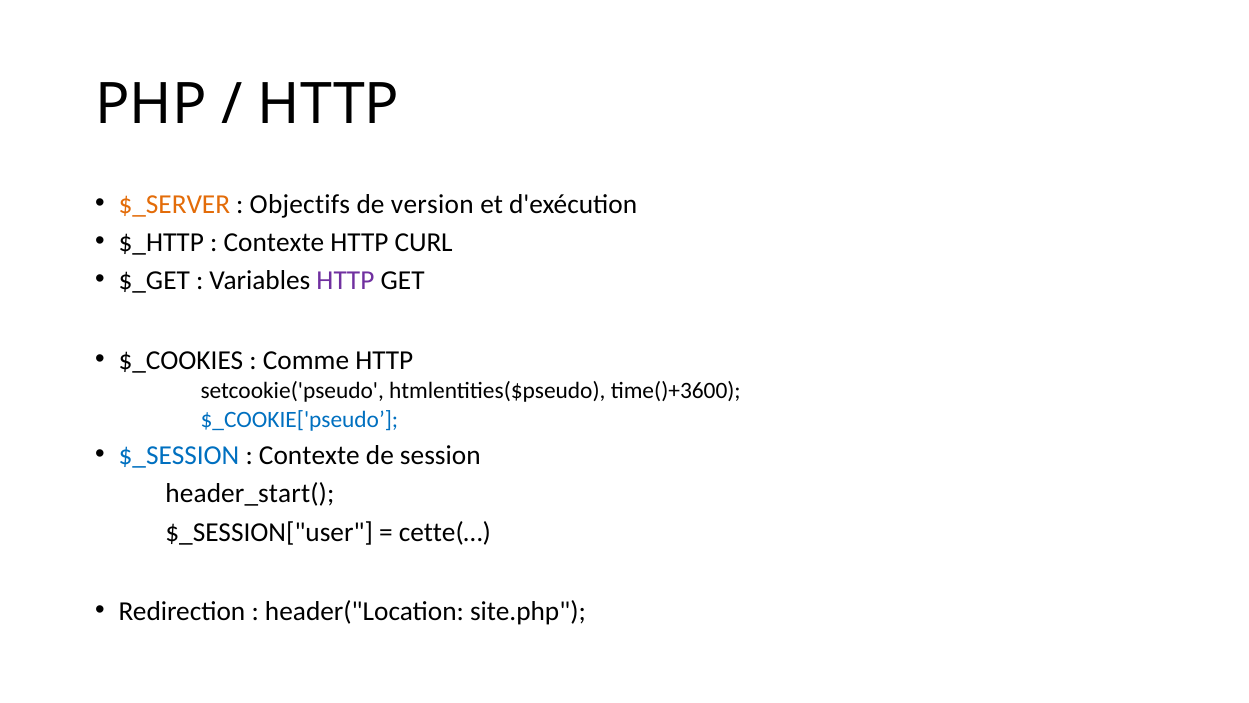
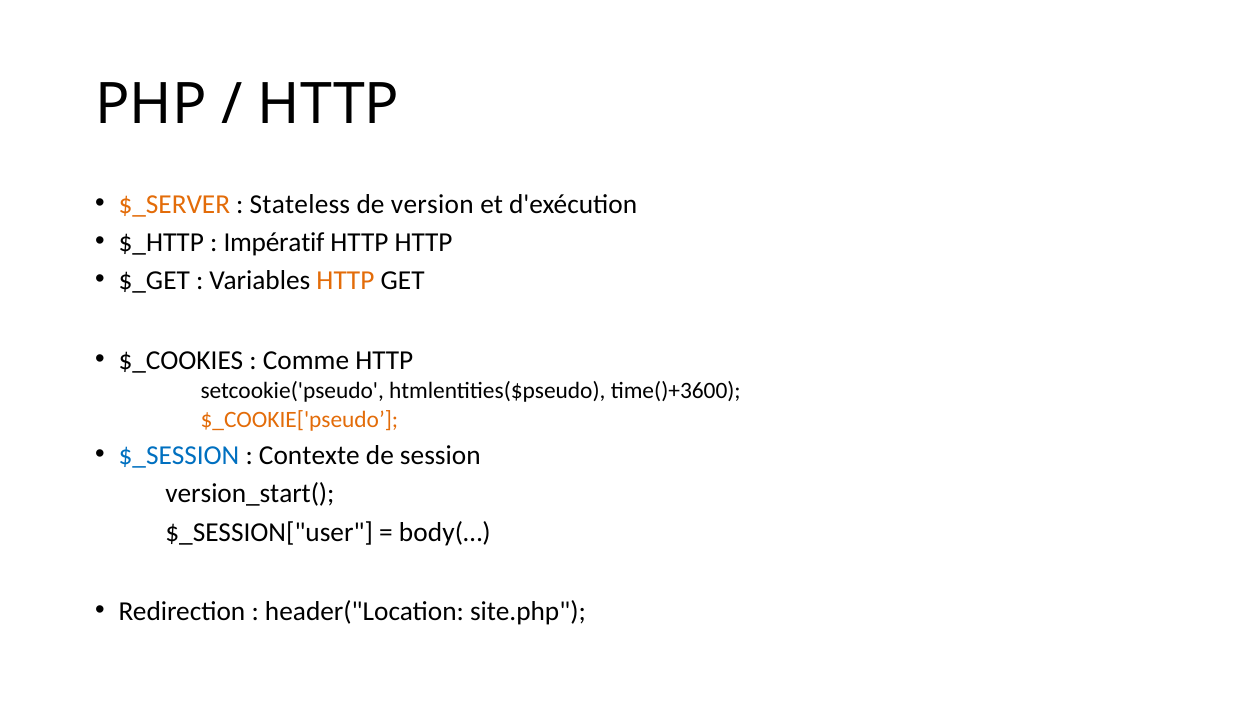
Objectifs: Objectifs -> Stateless
Contexte at (274, 242): Contexte -> Impératif
HTTP CURL: CURL -> HTTP
HTTP at (345, 280) colour: purple -> orange
$_COOKIE['pseudo colour: blue -> orange
header_start(: header_start( -> version_start(
cette(…: cette(… -> body(…
